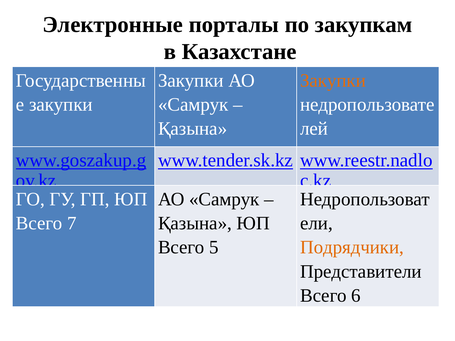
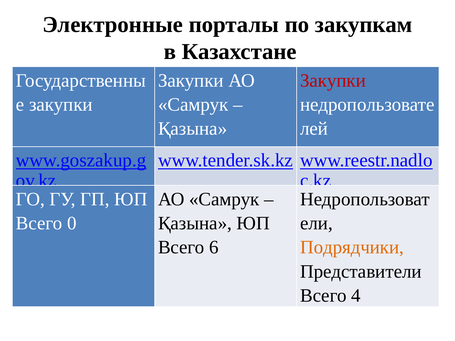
Закупки at (333, 81) colour: orange -> red
7: 7 -> 0
5: 5 -> 6
6: 6 -> 4
